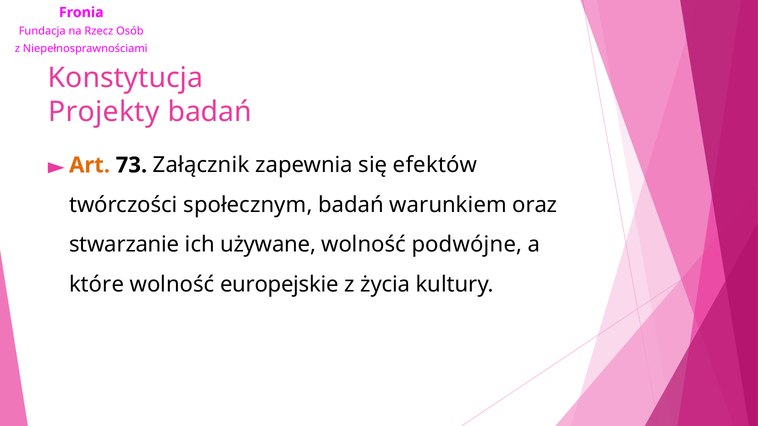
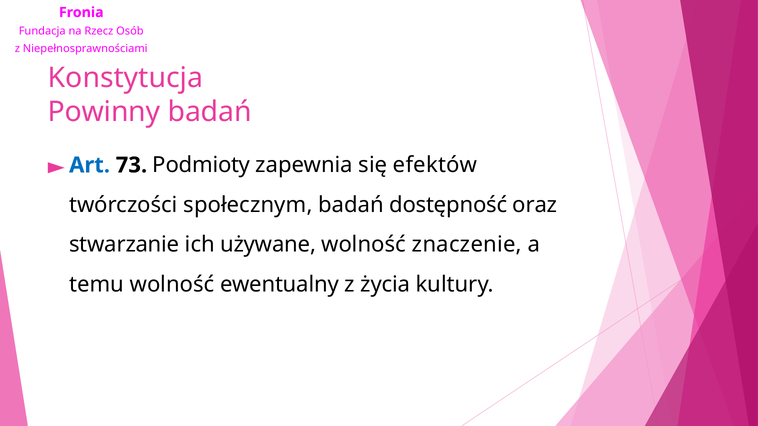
Projekty: Projekty -> Powinny
Art colour: orange -> blue
Załącznik: Załącznik -> Podmioty
warunkiem: warunkiem -> dostępność
podwójne: podwójne -> znaczenie
które: które -> temu
europejskie: europejskie -> ewentualny
